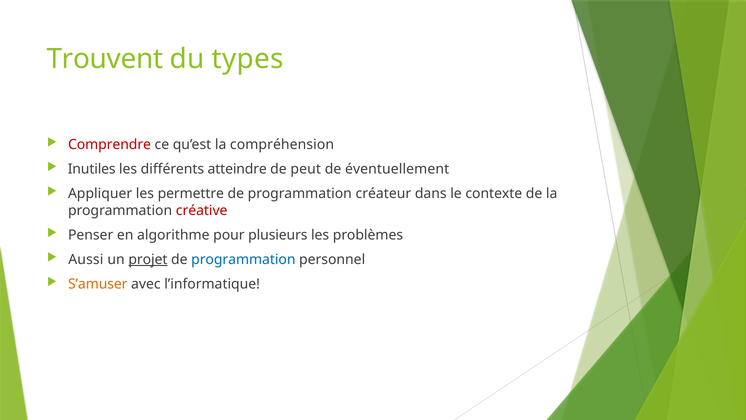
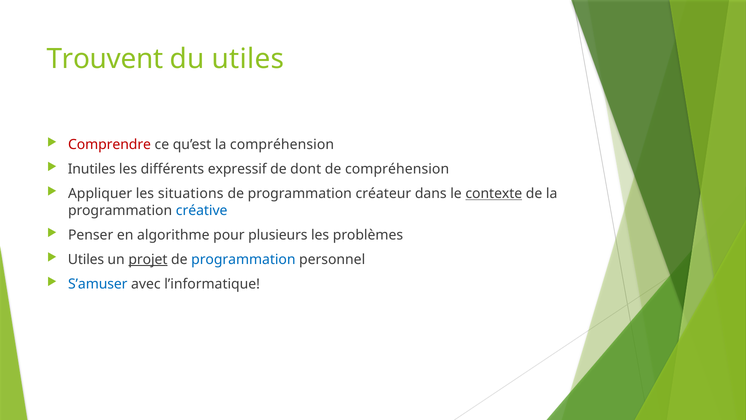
du types: types -> utiles
atteindre: atteindre -> expressif
peut: peut -> dont
de éventuellement: éventuellement -> compréhension
permettre: permettre -> situations
contexte underline: none -> present
créative colour: red -> blue
Aussi at (86, 259): Aussi -> Utiles
S’amuser colour: orange -> blue
